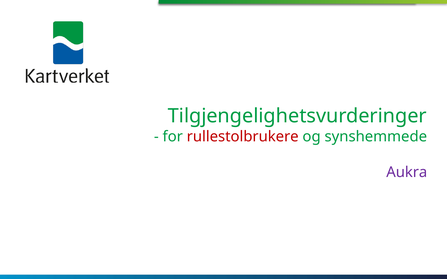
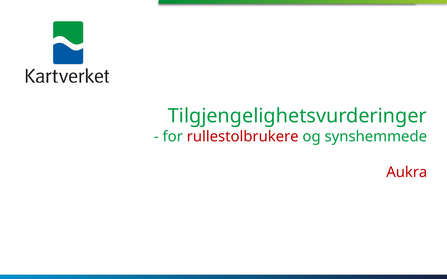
Aukra colour: purple -> red
